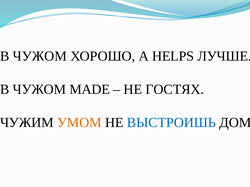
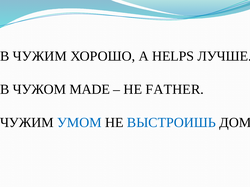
ЧУЖОМ at (40, 56): ЧУЖОМ -> ЧУЖИМ
ГОСТЯХ: ГОСТЯХ -> FATHER
УМОМ colour: orange -> blue
